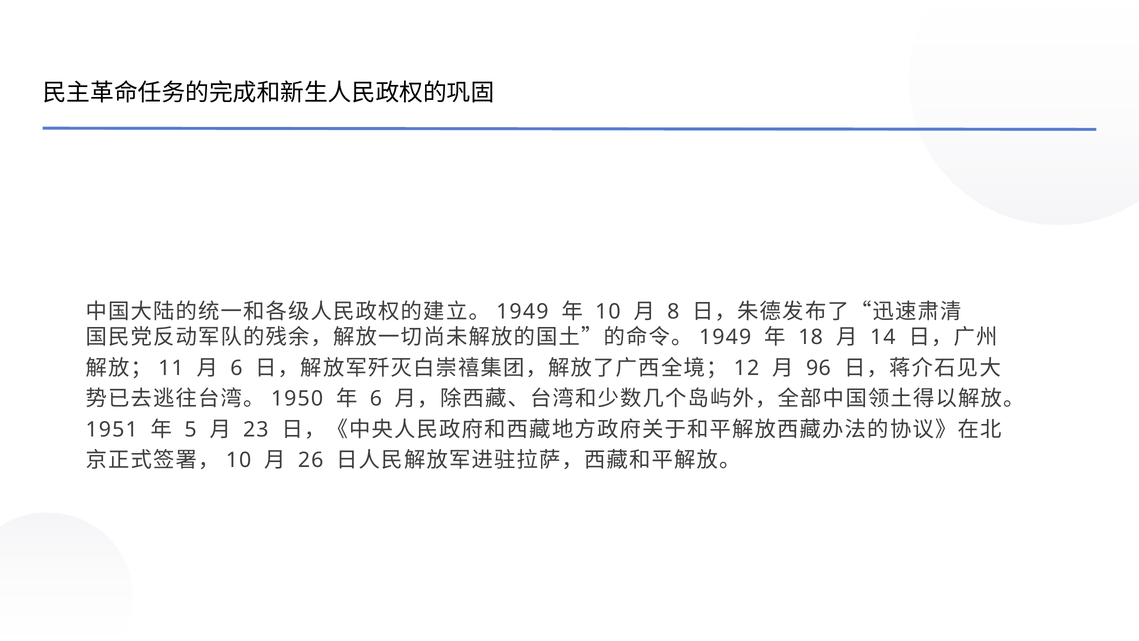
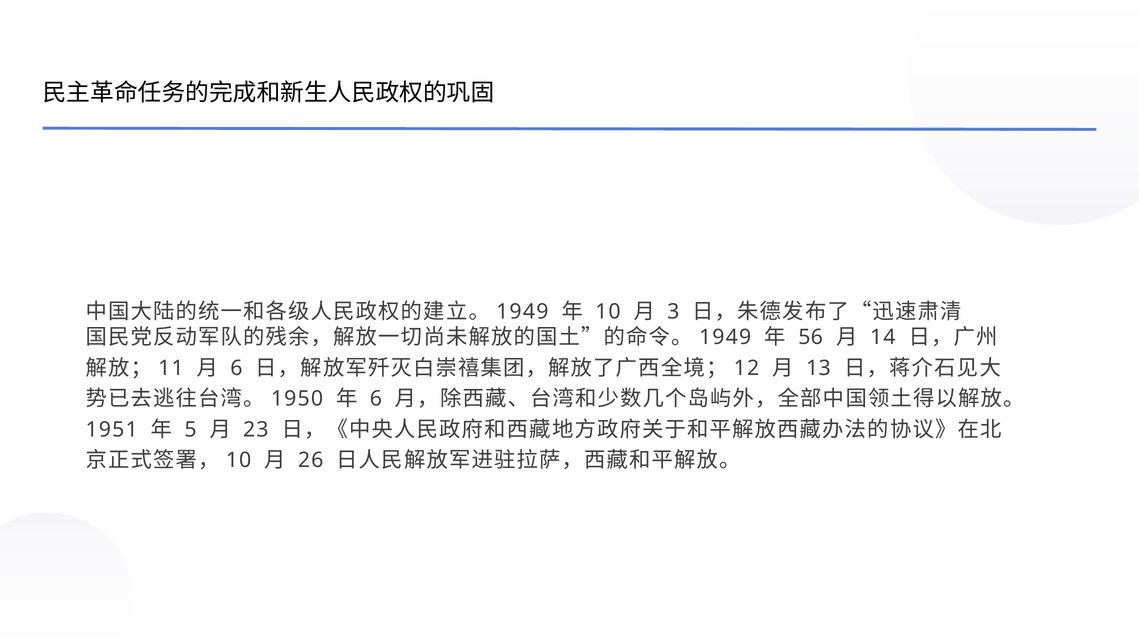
8: 8 -> 3
18: 18 -> 56
96: 96 -> 13
